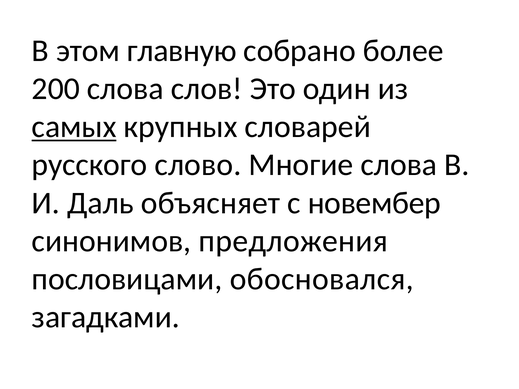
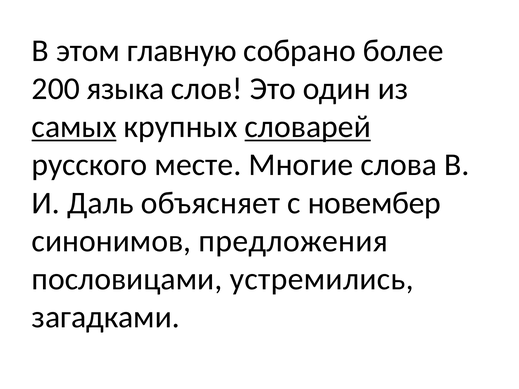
200 слова: слова -> языка
словарей underline: none -> present
слово: слово -> месте
обосновался: обосновался -> устремились
